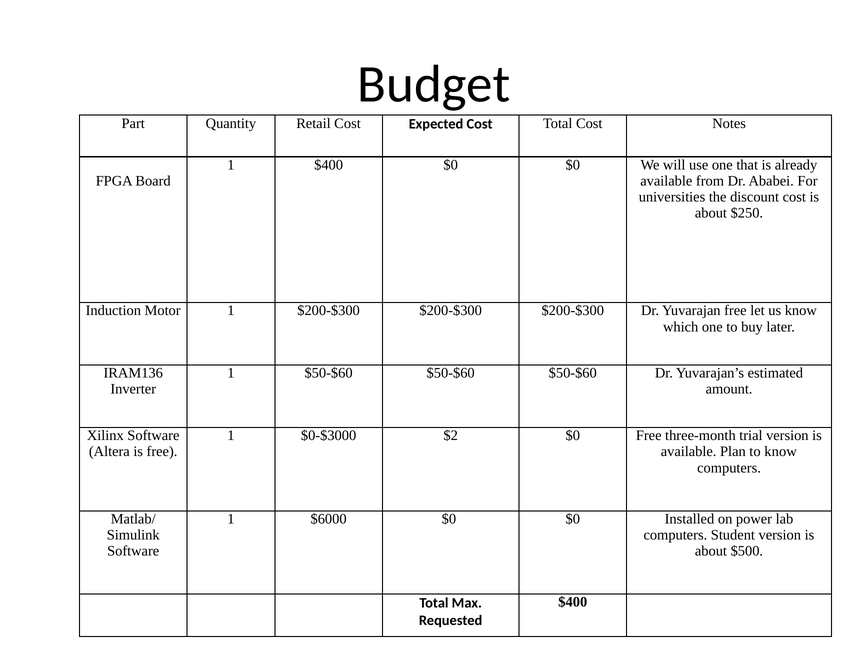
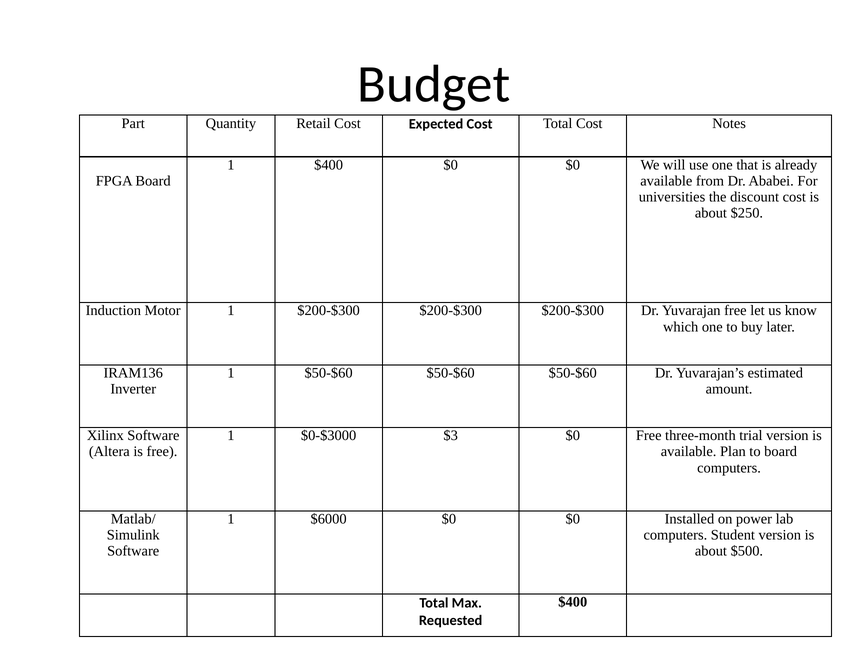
$2: $2 -> $3
to know: know -> board
